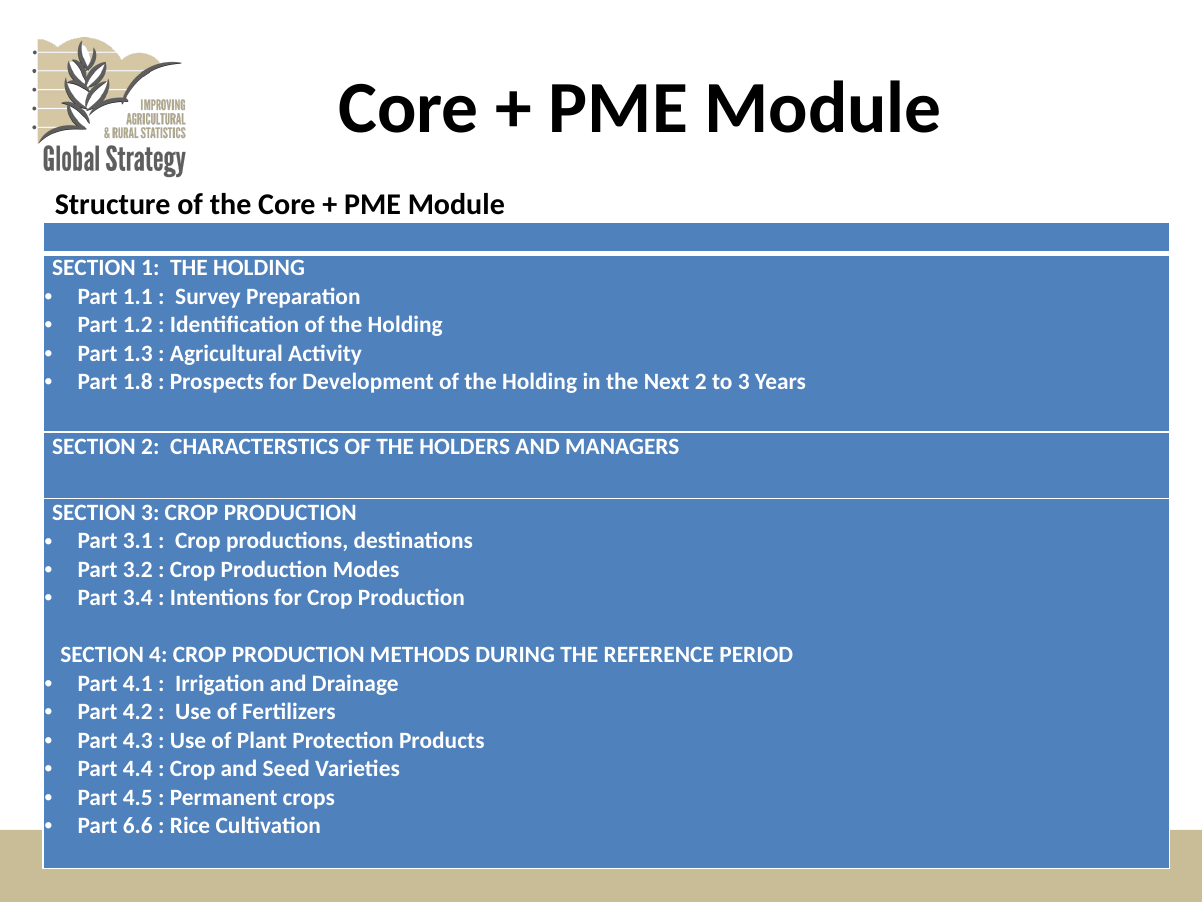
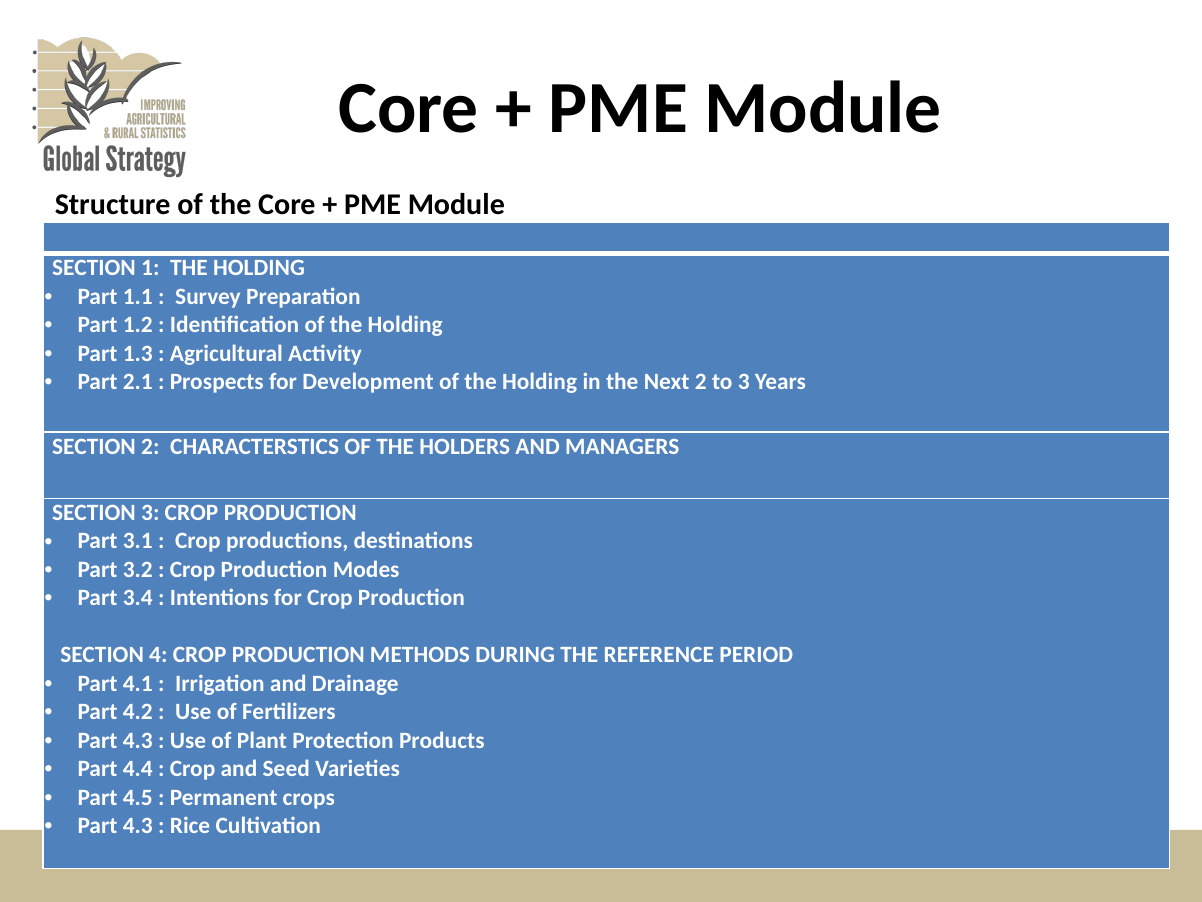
1.8: 1.8 -> 2.1
6.6 at (138, 825): 6.6 -> 4.3
